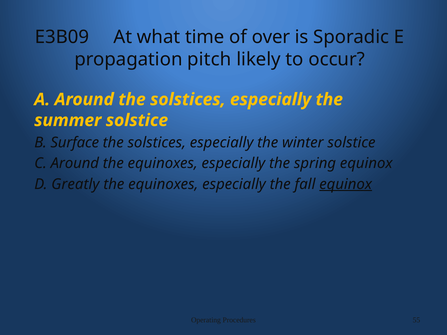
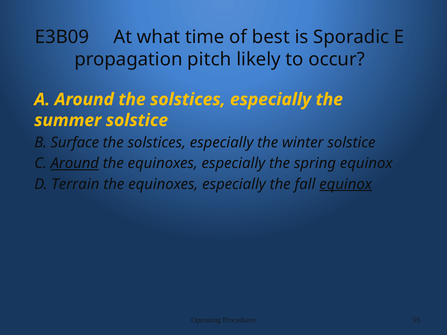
over: over -> best
Around at (75, 163) underline: none -> present
Greatly: Greatly -> Terrain
